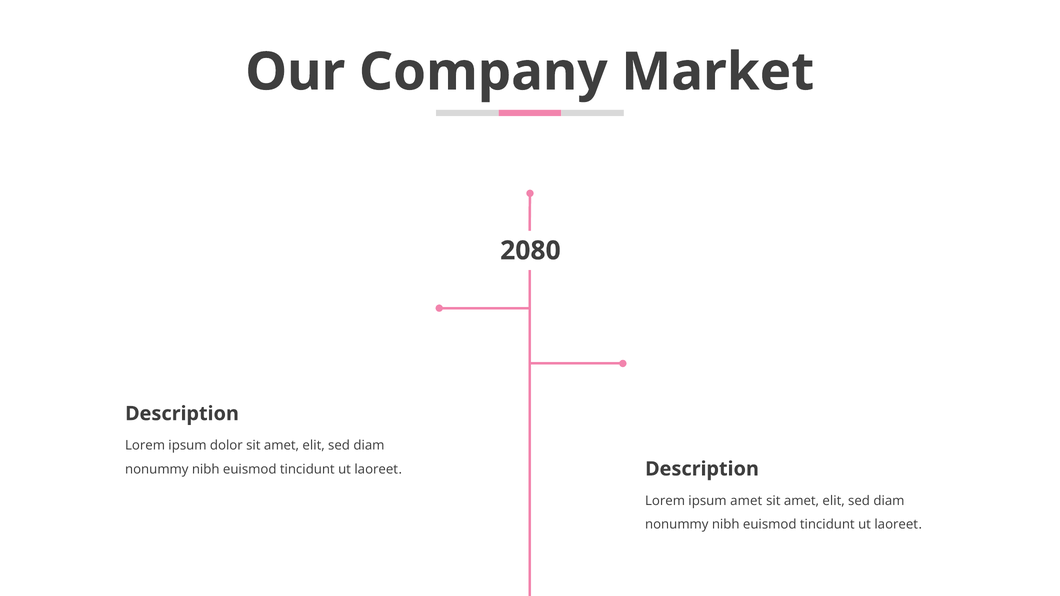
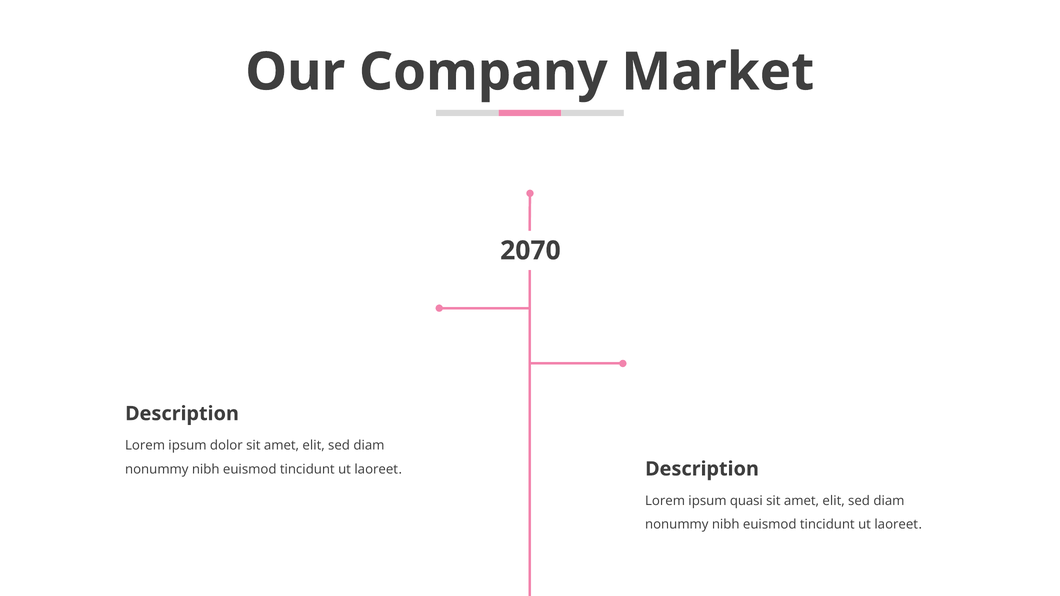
2080: 2080 -> 2070
ipsum amet: amet -> quasi
